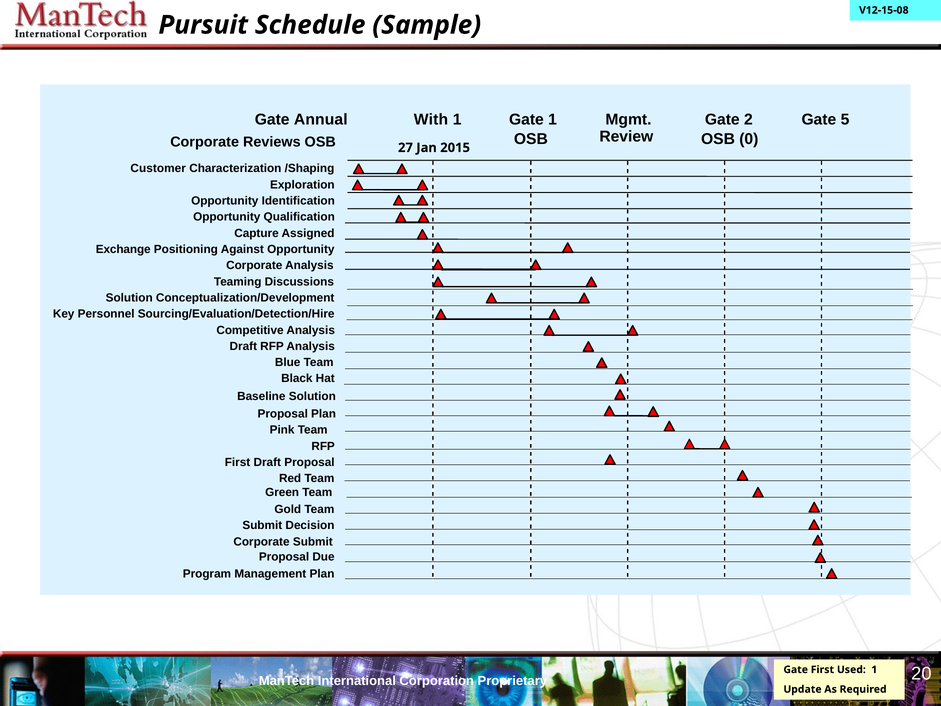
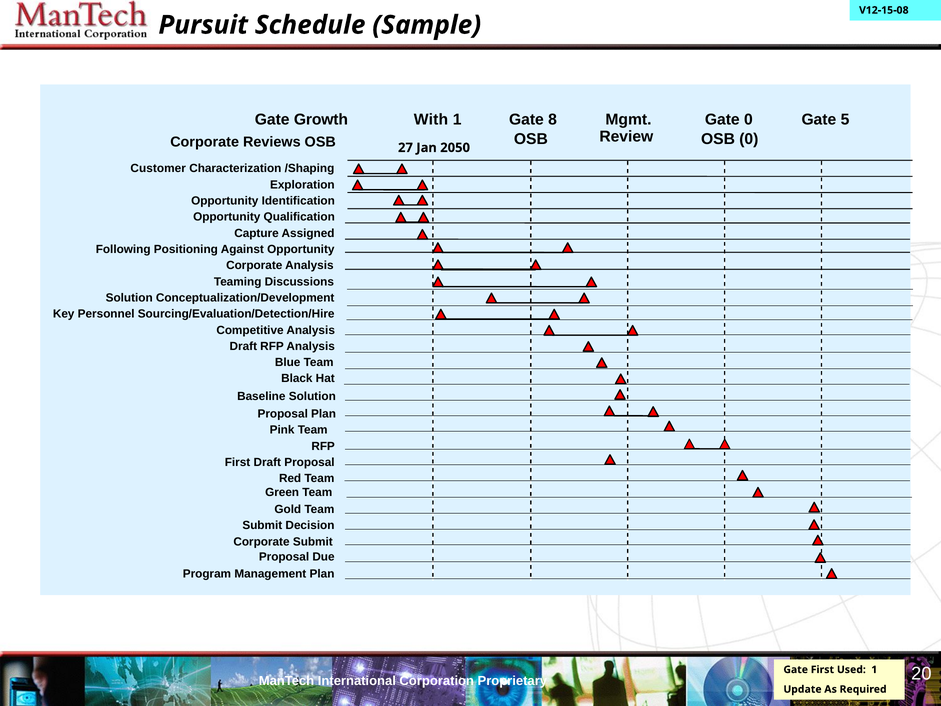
Annual: Annual -> Growth
Gate 1: 1 -> 8
Gate 2: 2 -> 0
2015: 2015 -> 2050
Exchange: Exchange -> Following
